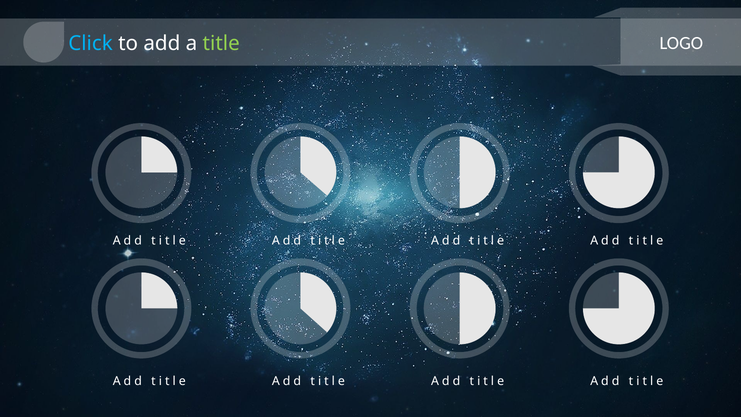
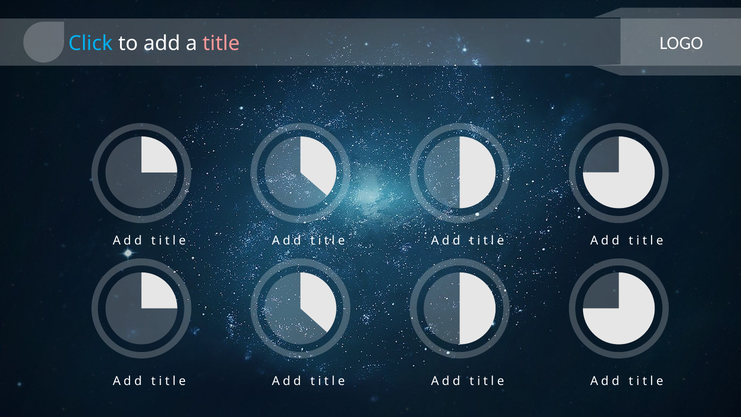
title colour: light green -> pink
